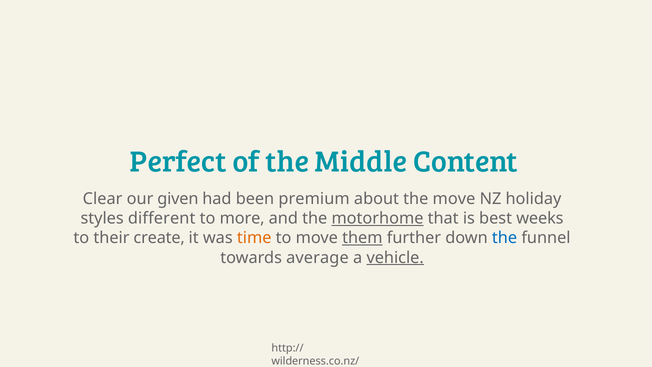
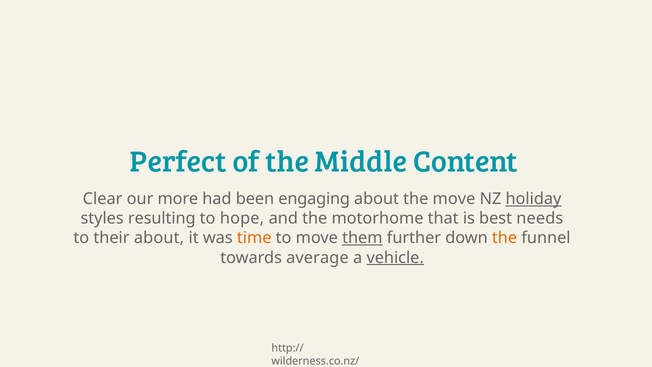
given: given -> more
premium: premium -> engaging
holiday underline: none -> present
different: different -> resulting
more: more -> hope
motorhome underline: present -> none
weeks: weeks -> needs
their create: create -> about
the at (505, 238) colour: blue -> orange
